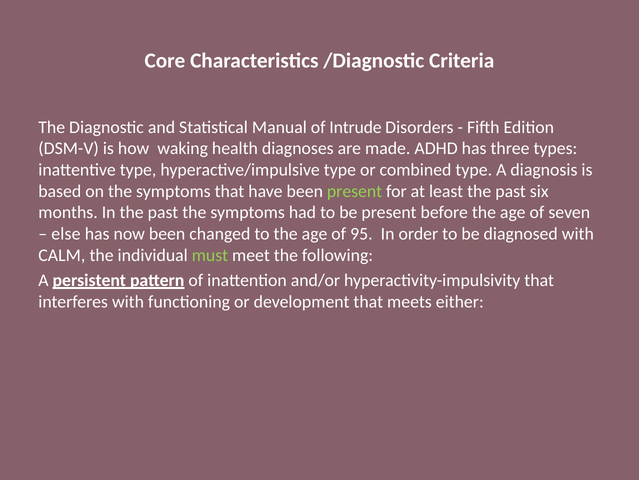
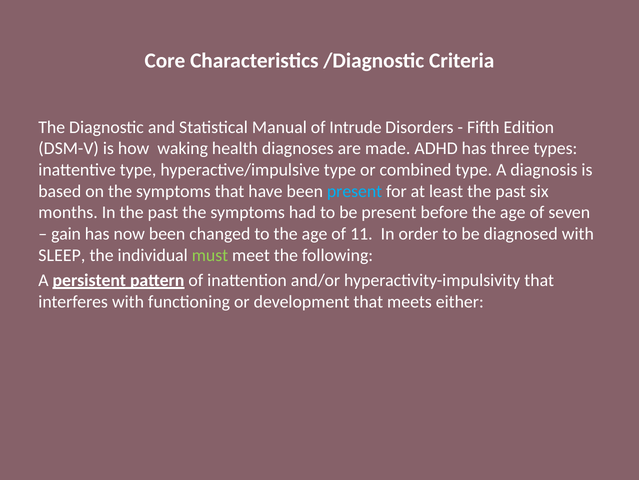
present at (355, 191) colour: light green -> light blue
else: else -> gain
95: 95 -> 11
CALM: CALM -> SLEEP
